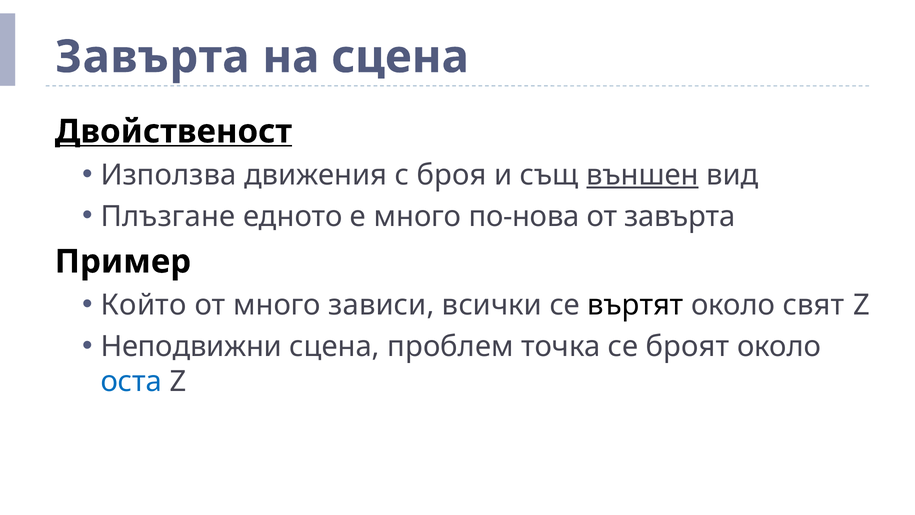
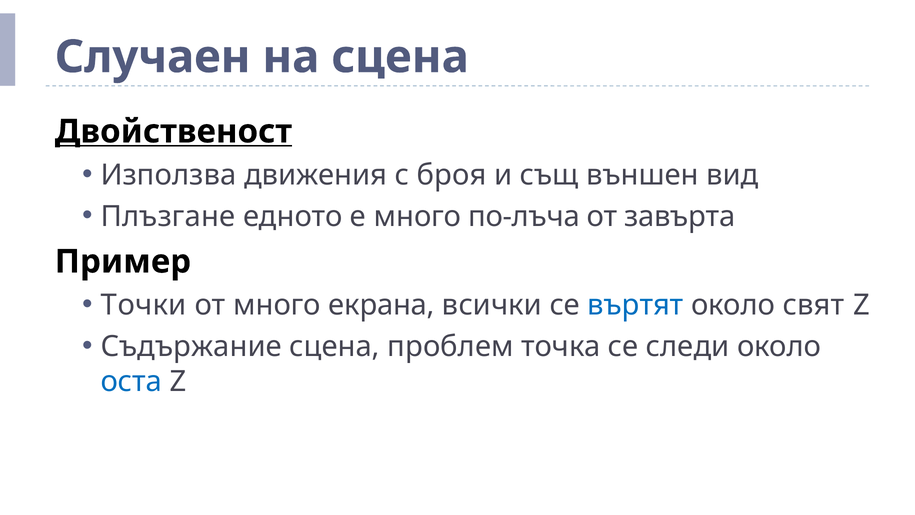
Завърта at (152, 57): Завърта -> Случаен
външен underline: present -> none
по-нова: по-нова -> по-лъча
Който: Който -> Точки
зависи: зависи -> екрана
въртят colour: black -> blue
Неподвижни: Неподвижни -> Съдържание
броят: броят -> следи
